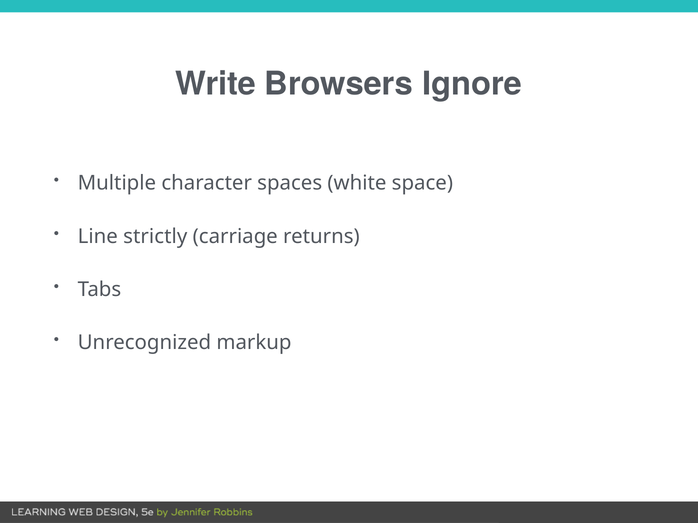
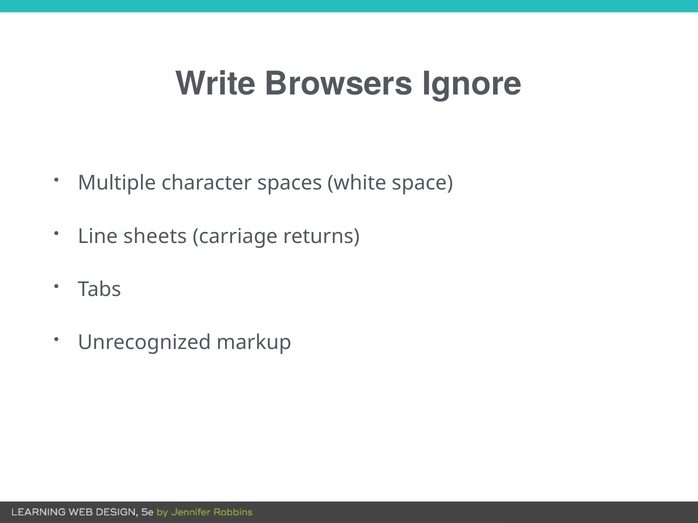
strictly: strictly -> sheets
